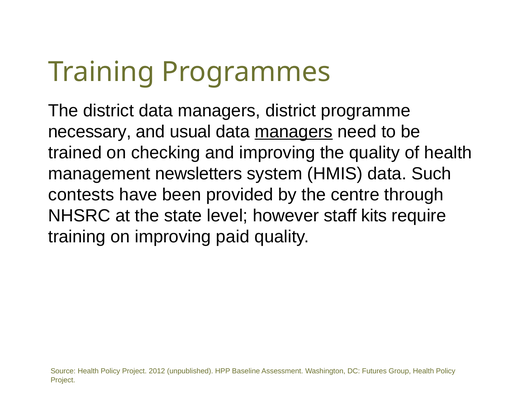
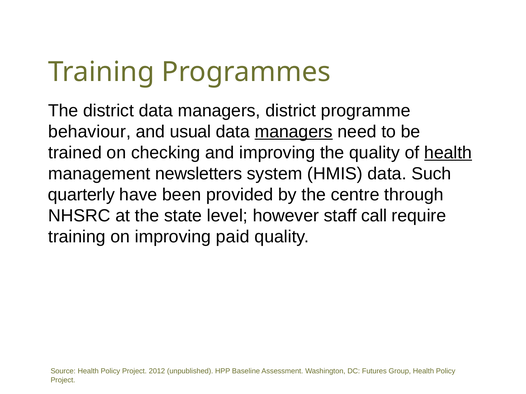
necessary: necessary -> behaviour
health at (448, 153) underline: none -> present
contests: contests -> quarterly
kits: kits -> call
